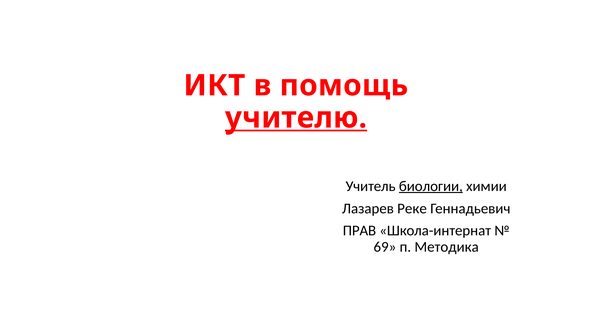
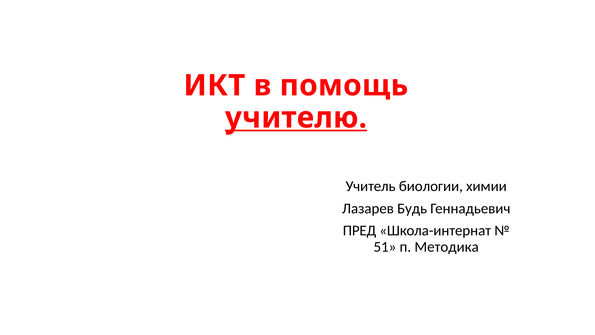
биологии underline: present -> none
Реке: Реке -> Будь
ПРАВ: ПРАВ -> ПРЕД
69: 69 -> 51
